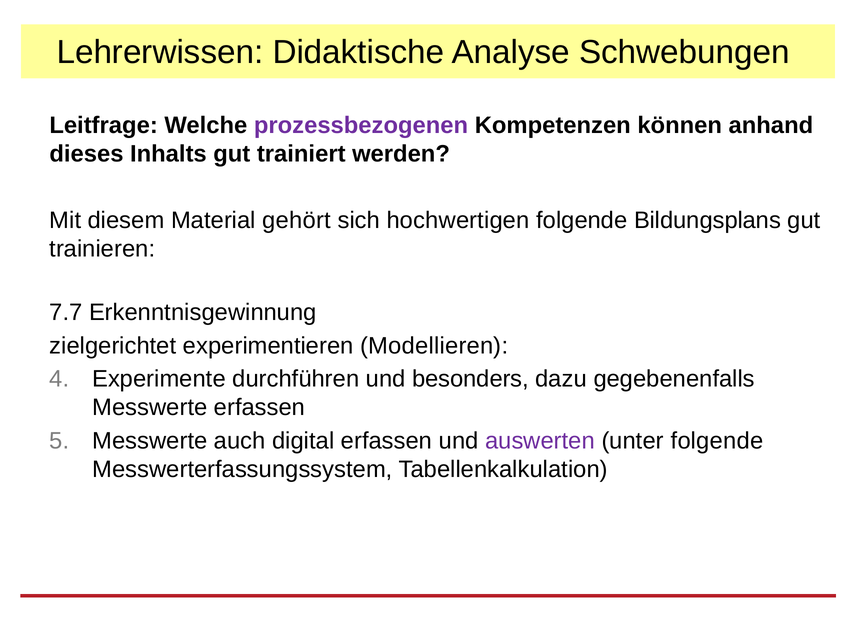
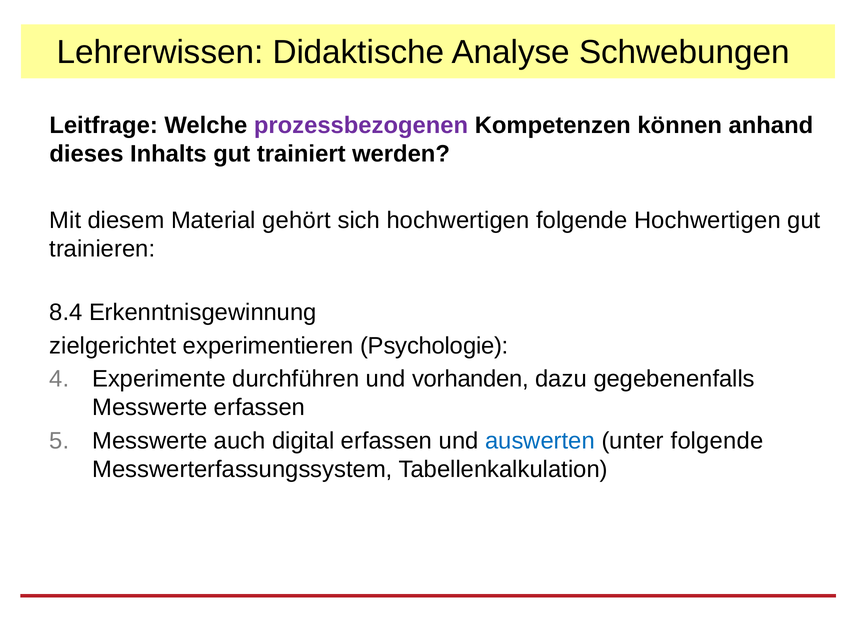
folgende Bildungsplans: Bildungsplans -> Hochwertigen
7.7: 7.7 -> 8.4
Modellieren: Modellieren -> Psychologie
besonders: besonders -> vorhanden
auswerten colour: purple -> blue
